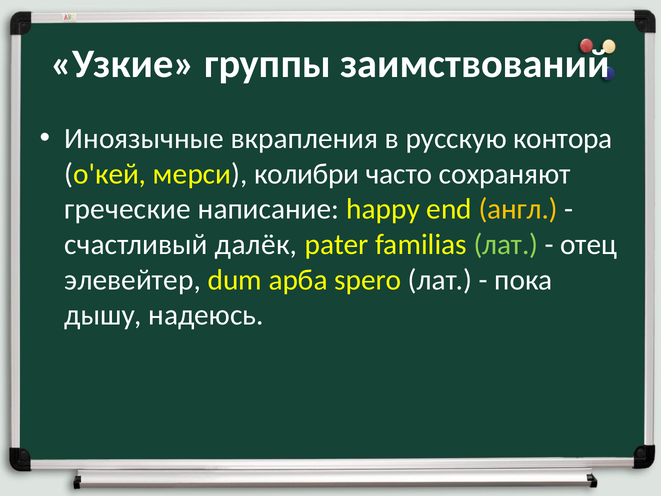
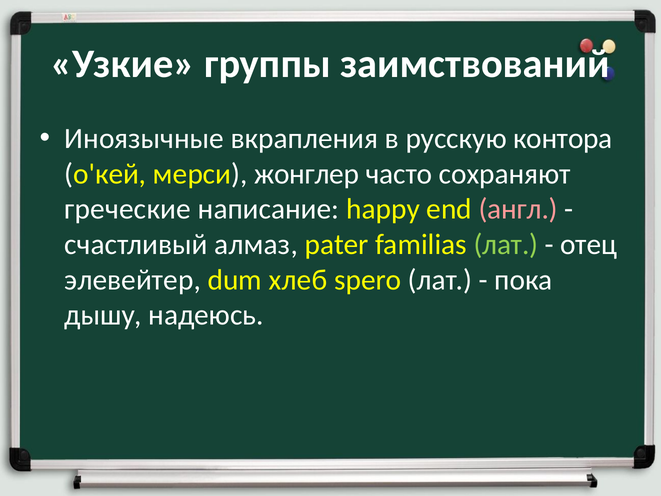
колибри: колибри -> жонглер
англ colour: yellow -> pink
далёк: далёк -> алмаз
арба: арба -> хлеб
